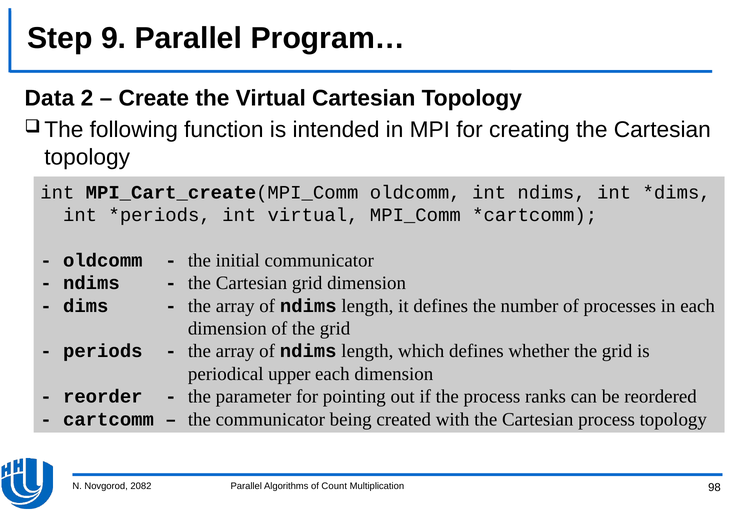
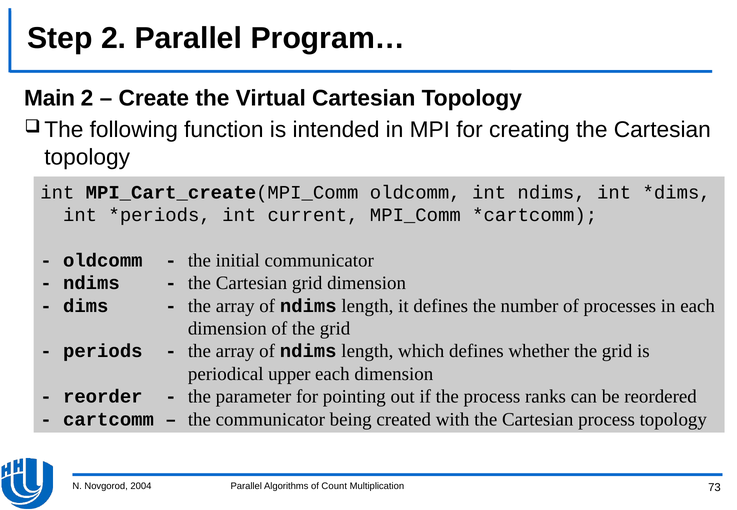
Step 9: 9 -> 2
Data: Data -> Main
int virtual: virtual -> current
2082: 2082 -> 2004
98: 98 -> 73
